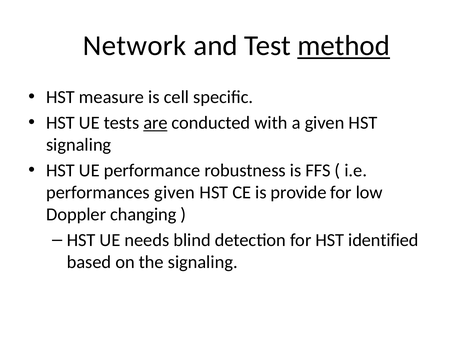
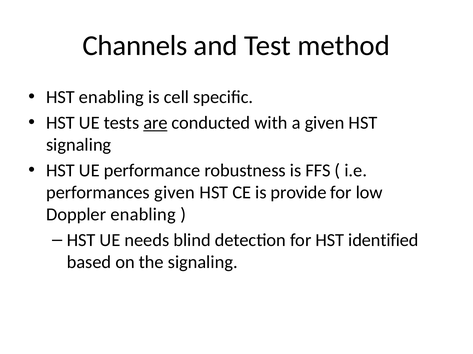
Network: Network -> Channels
method underline: present -> none
HST measure: measure -> enabling
Doppler changing: changing -> enabling
